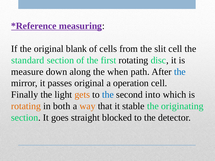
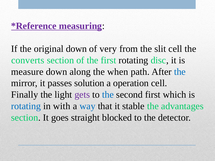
original blank: blank -> down
cells: cells -> very
standard: standard -> converts
passes original: original -> solution
gets colour: orange -> purple
second into: into -> first
rotating at (26, 106) colour: orange -> blue
both: both -> with
way colour: orange -> blue
originating: originating -> advantages
